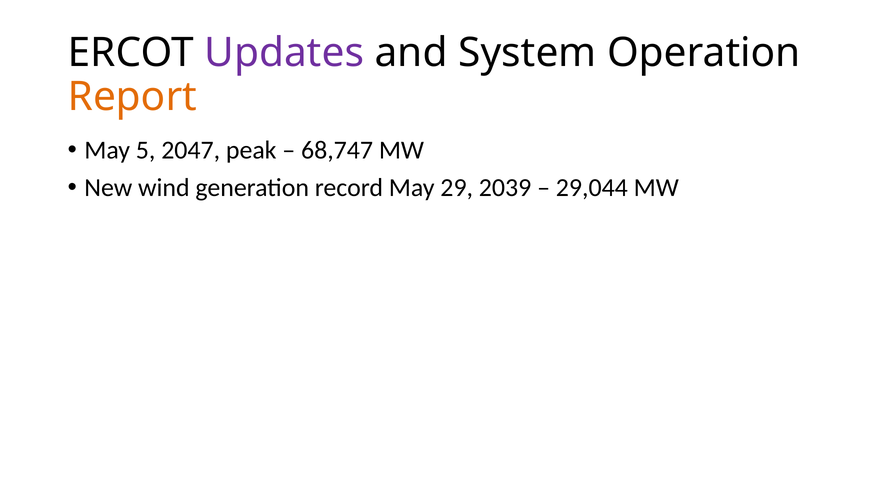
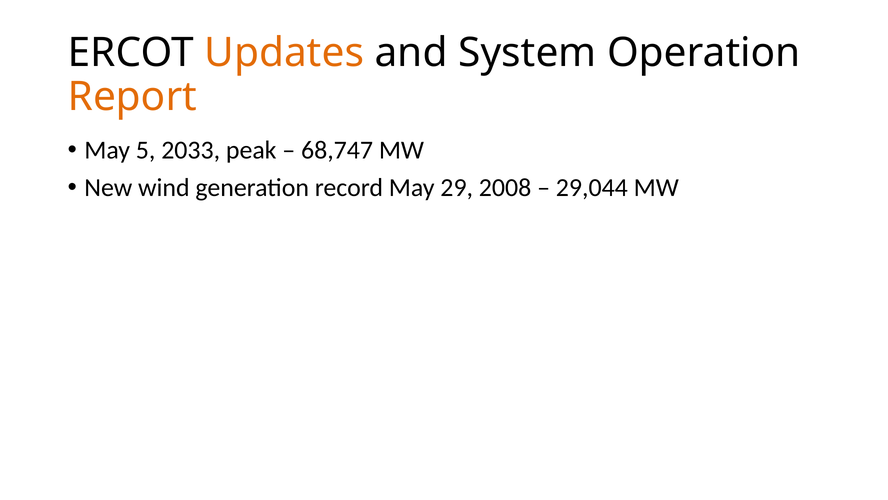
Updates colour: purple -> orange
2047: 2047 -> 2033
2039: 2039 -> 2008
